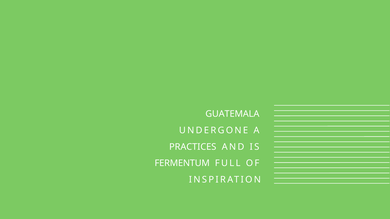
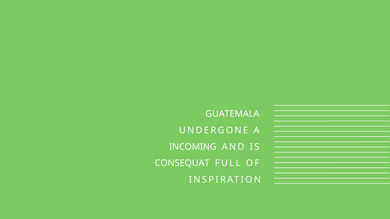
PRACTICES: PRACTICES -> INCOMING
FERMENTUM: FERMENTUM -> CONSEQUAT
